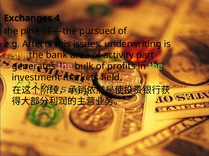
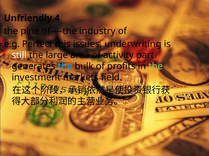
Exchanges: Exchanges -> Unfriendly
pursued: pursued -> industry
Affects: Affects -> Perfect
still colour: yellow -> white
bank: bank -> large
the at (65, 67) colour: pink -> light blue
